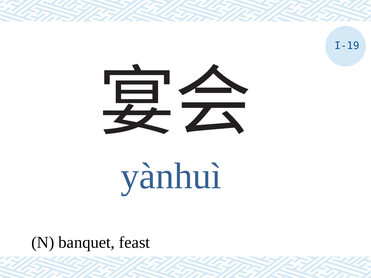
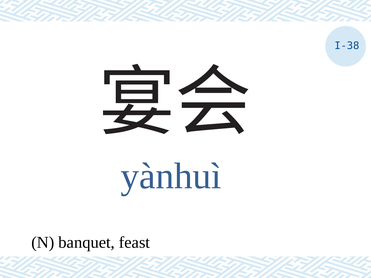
I-19: I-19 -> I-38
